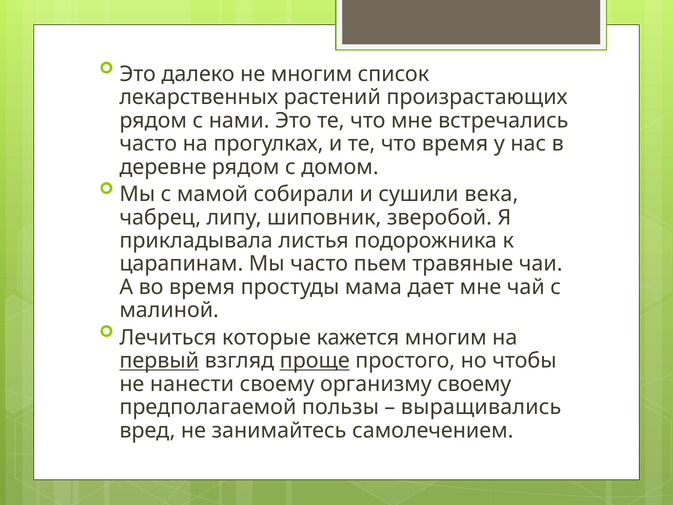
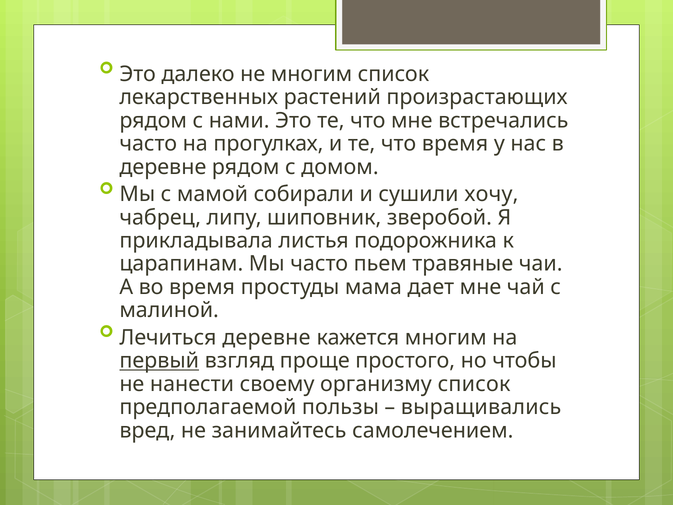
века: века -> хочу
Лечиться которые: которые -> деревне
проще underline: present -> none
организму своему: своему -> список
